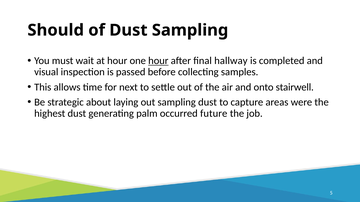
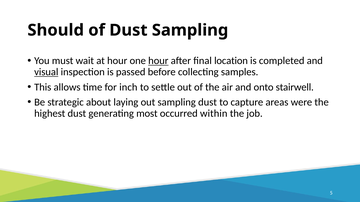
hallway: hallway -> location
visual underline: none -> present
next: next -> inch
palm: palm -> most
future: future -> within
